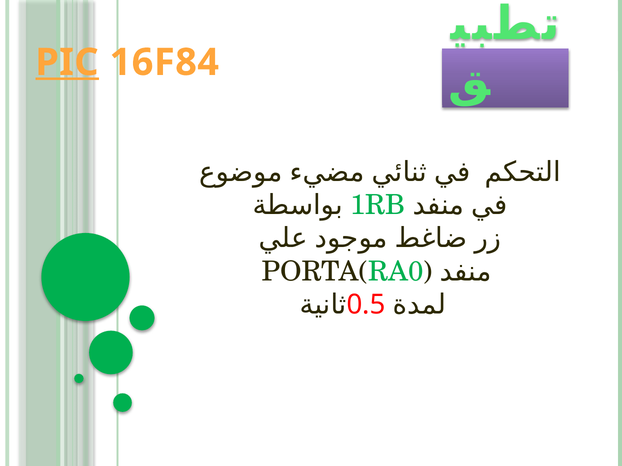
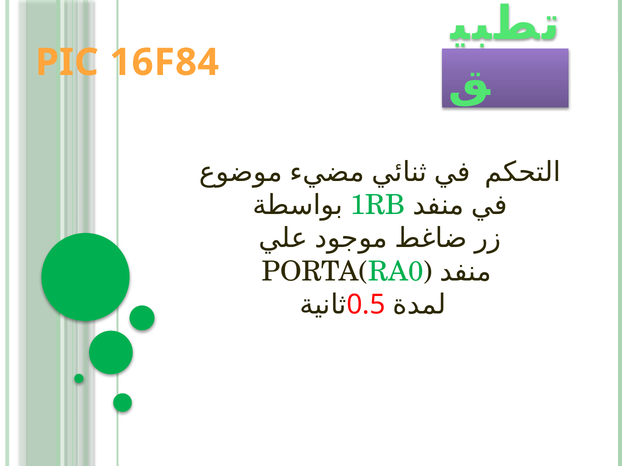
PIC underline: present -> none
